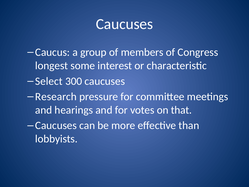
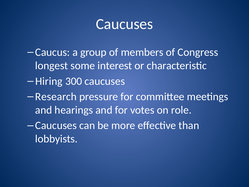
Select: Select -> Hiring
that: that -> role
